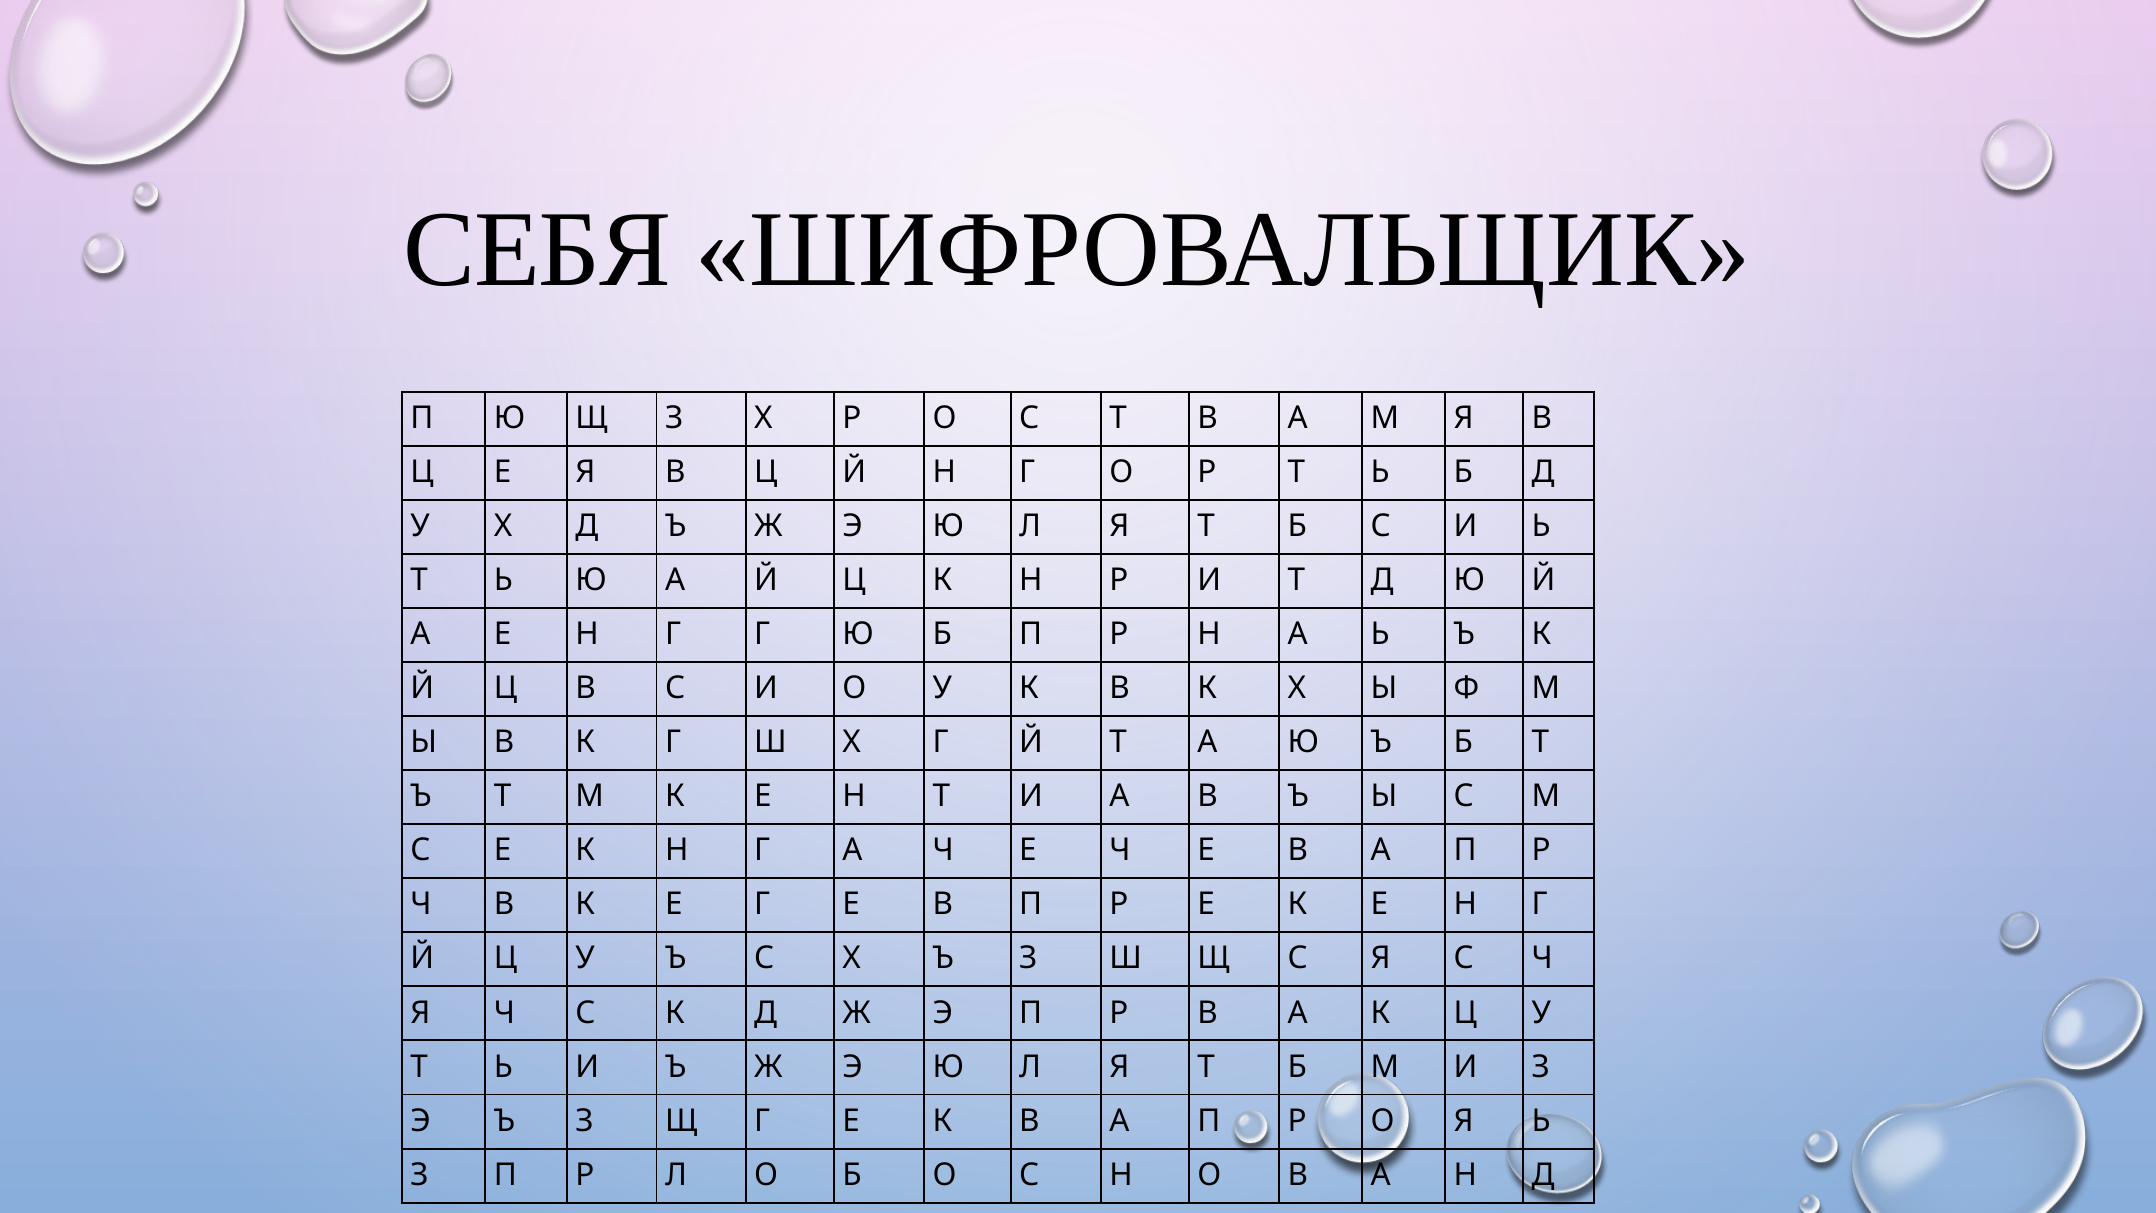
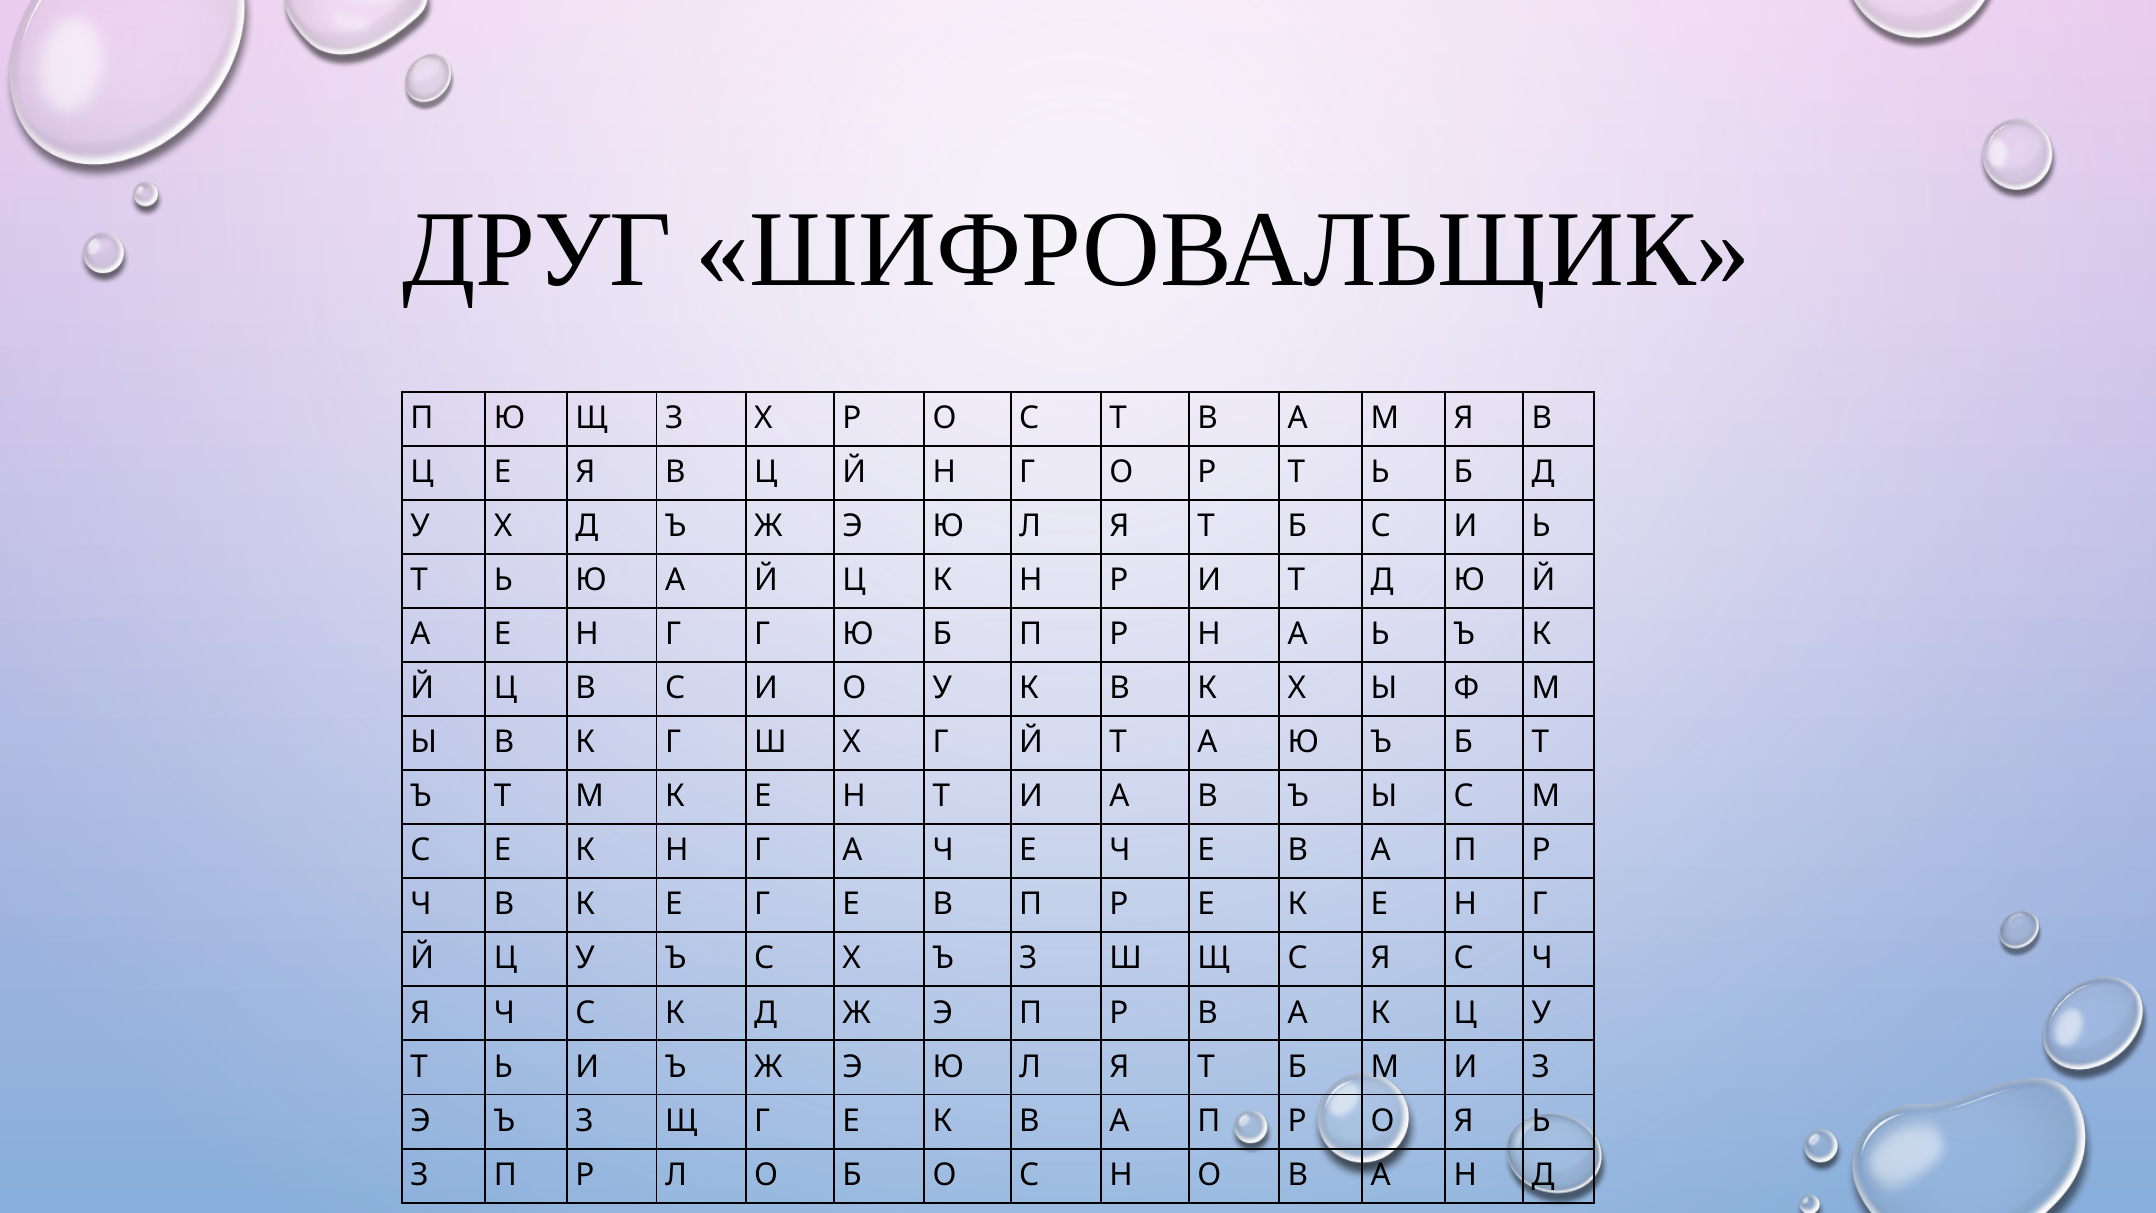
СЕБЯ: СЕБЯ -> ДРУГ
